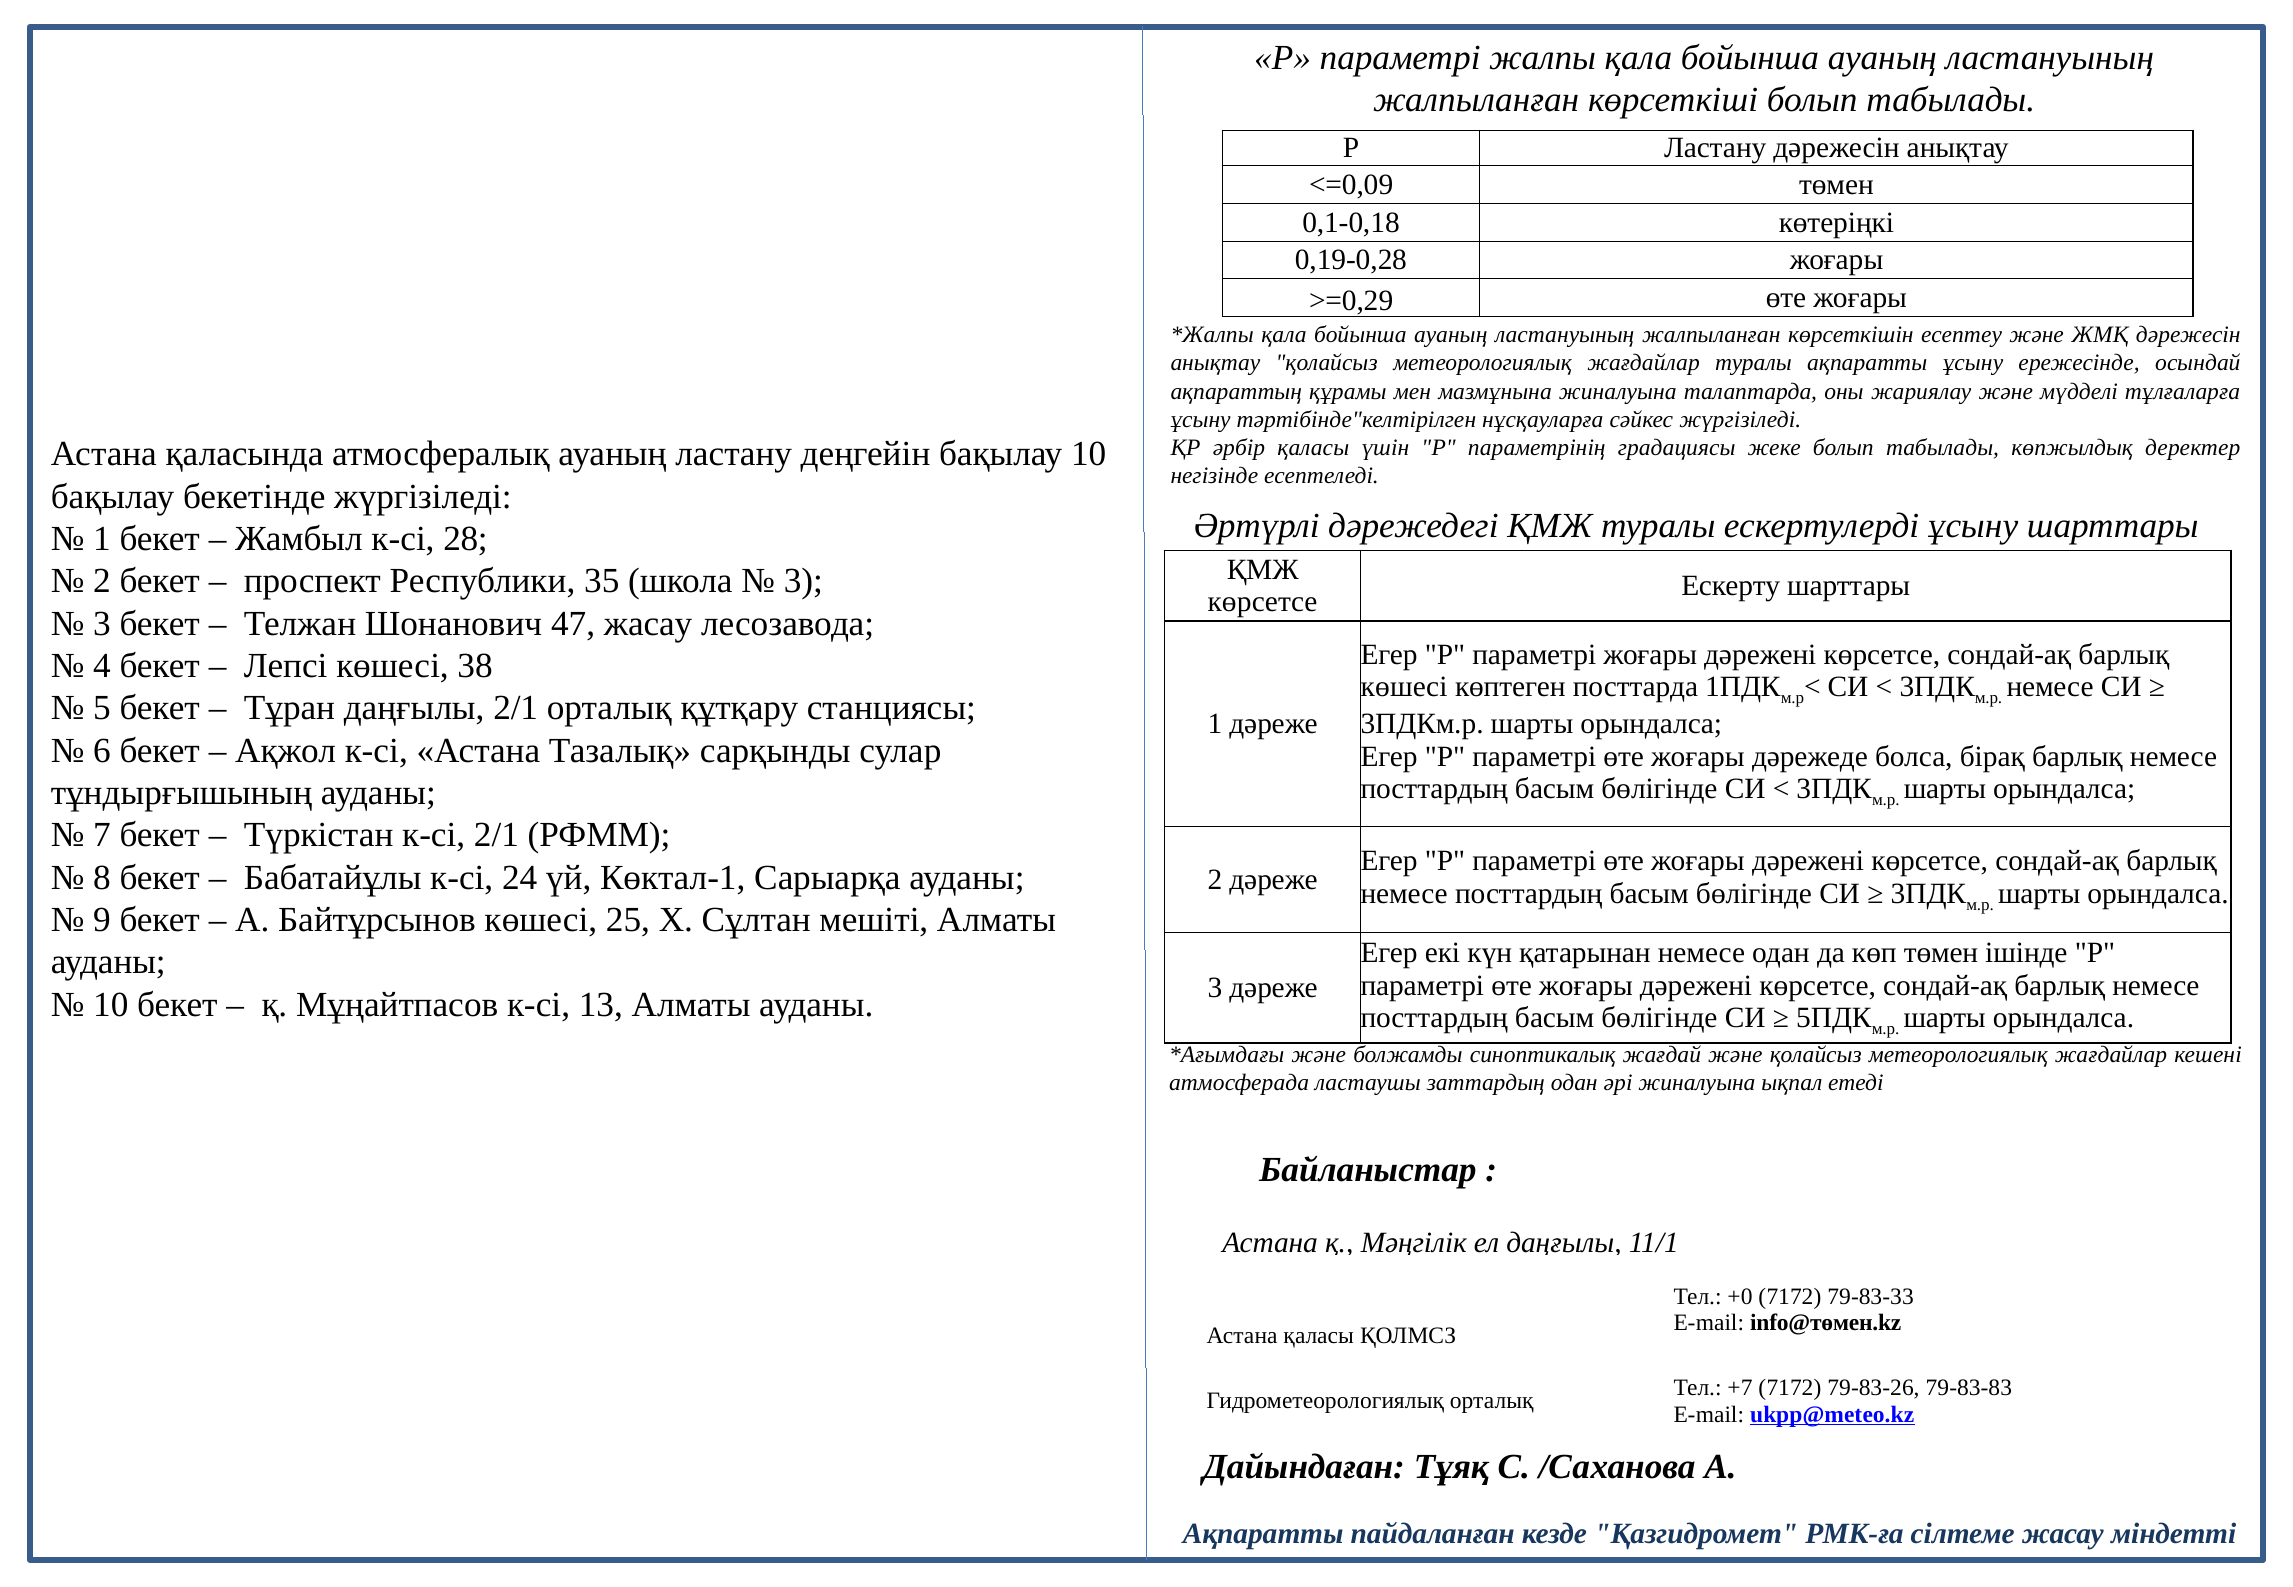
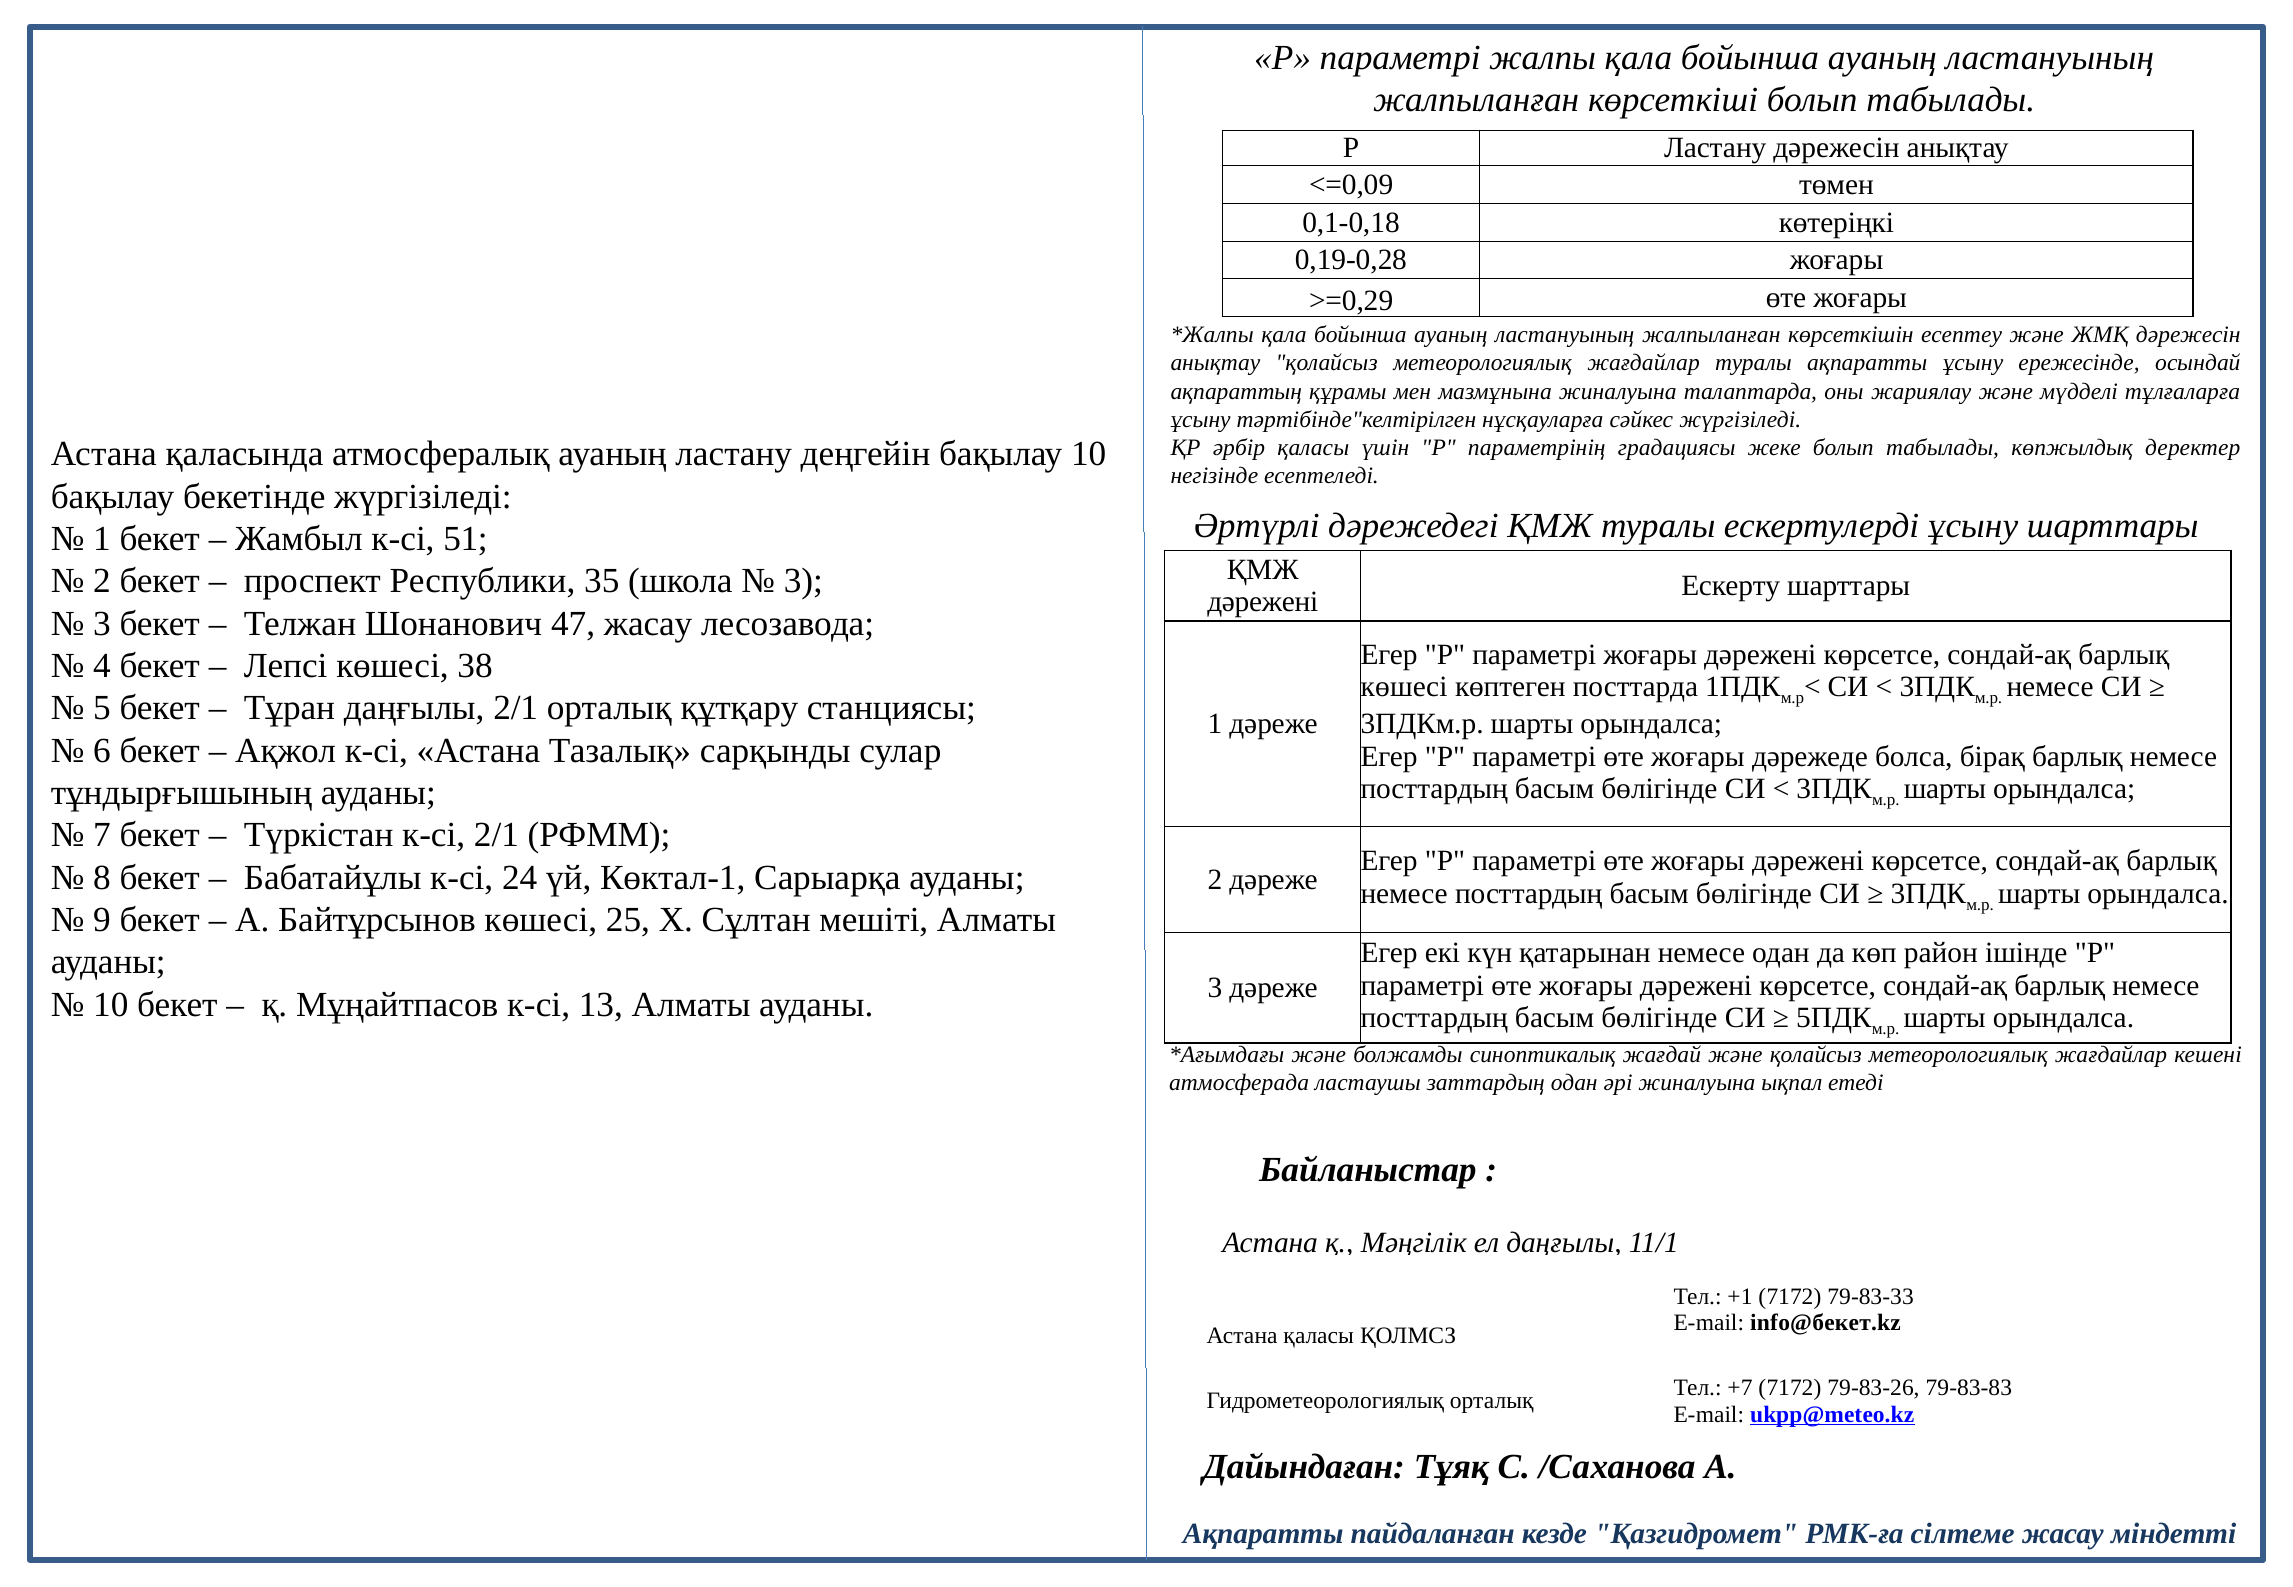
28: 28 -> 51
көрсетсе at (1262, 602): көрсетсе -> дәрежені
көп төмен: төмен -> район
+0: +0 -> +1
info@төмен.kz: info@төмен.kz -> info@бекет.kz
